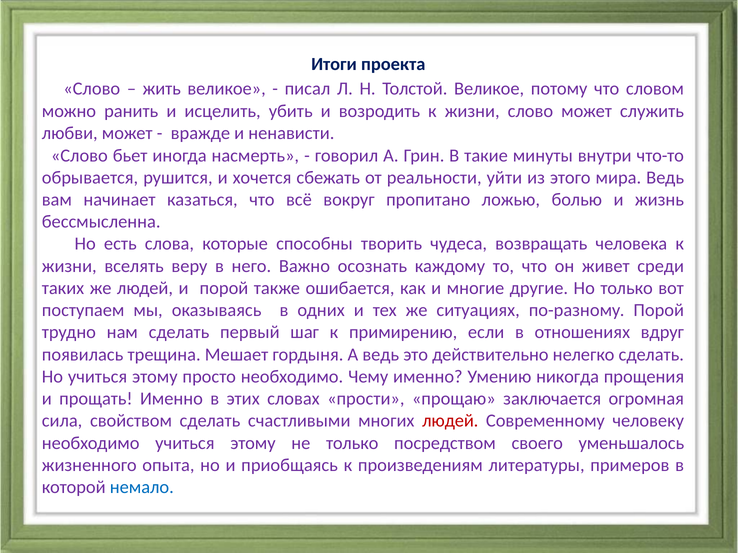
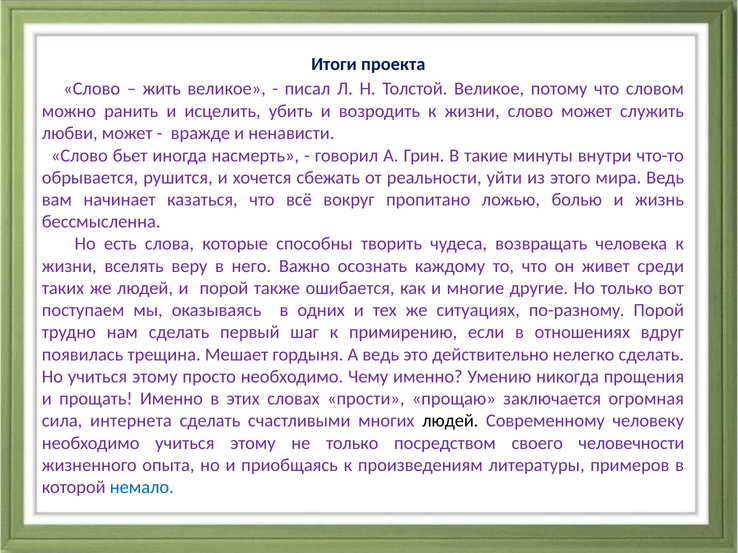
свойством: свойством -> интернета
людей at (450, 421) colour: red -> black
уменьшалось: уменьшалось -> человечности
